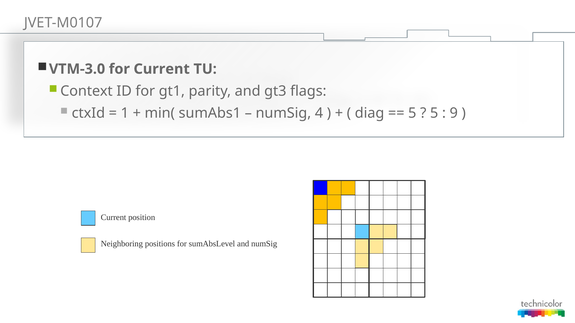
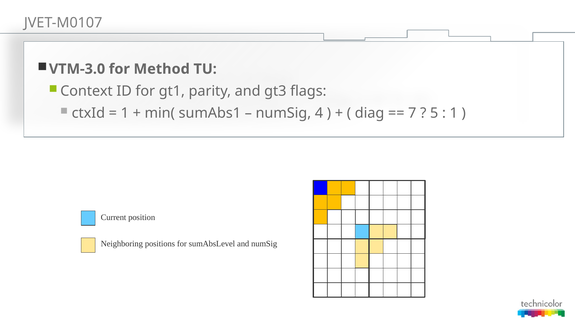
for Current: Current -> Method
5 at (412, 113): 5 -> 7
9 at (454, 113): 9 -> 1
